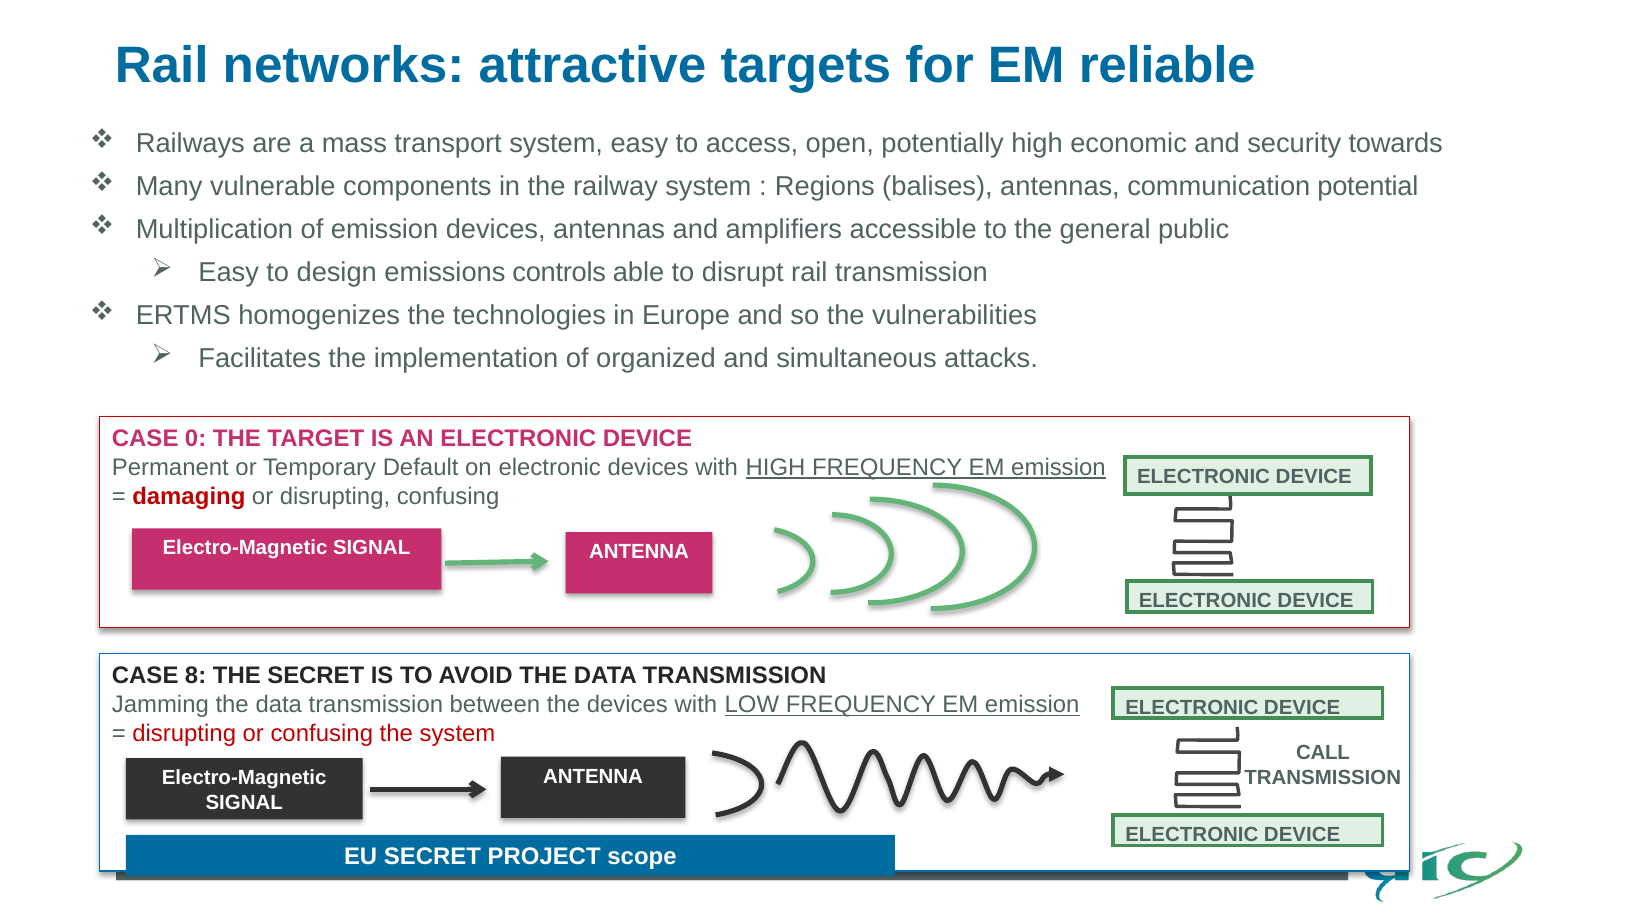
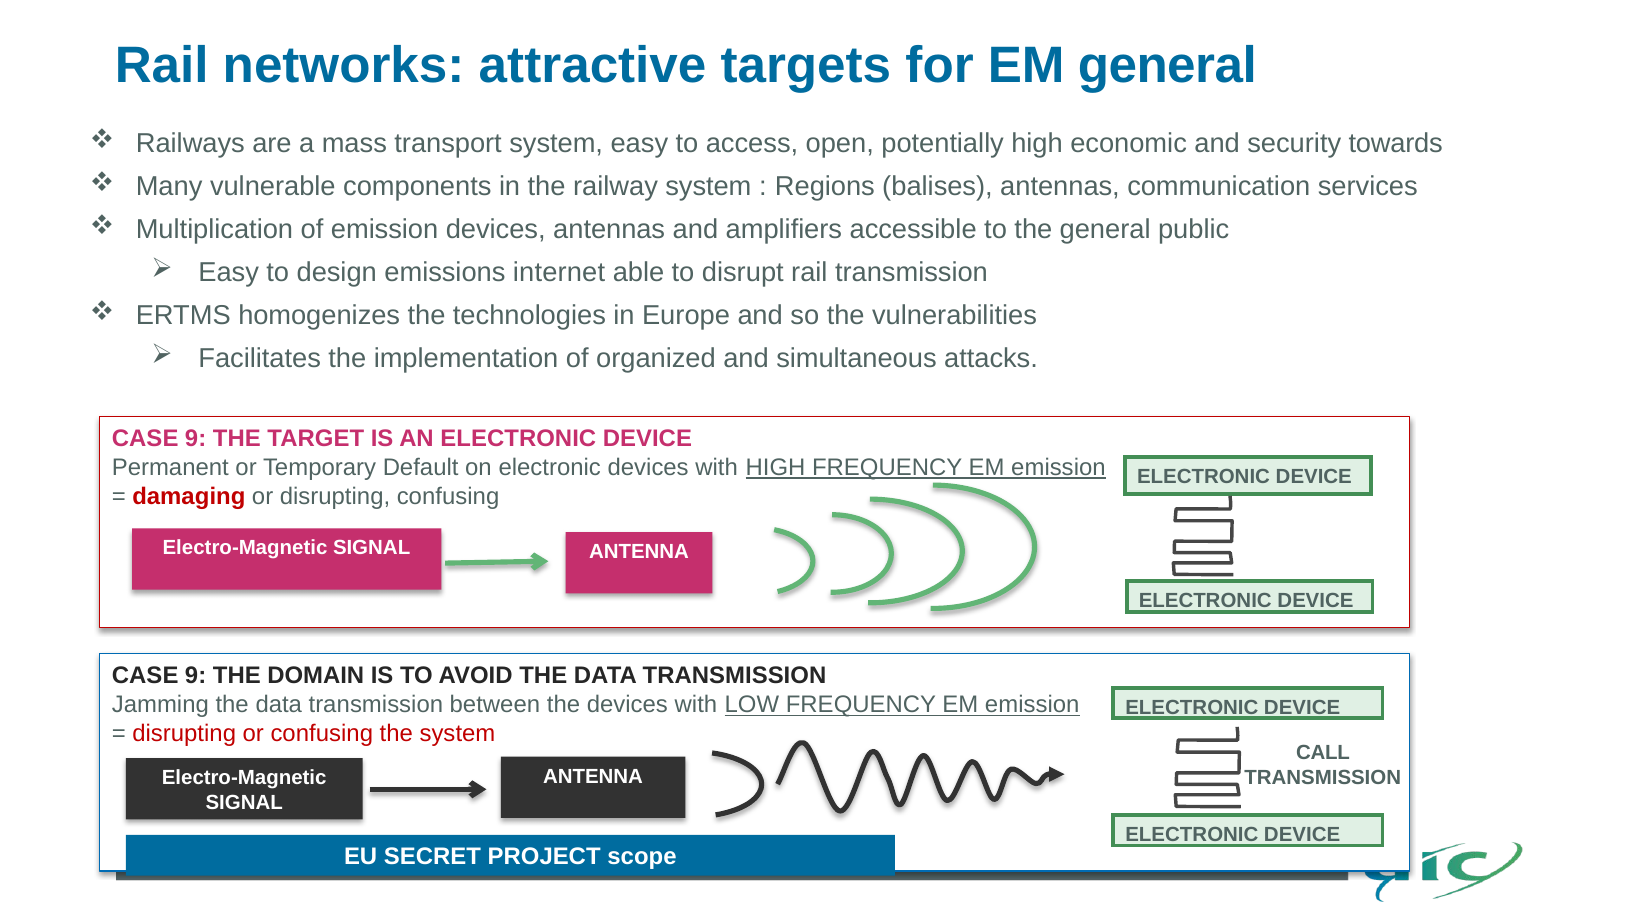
EM reliable: reliable -> general
potential: potential -> services
controls: controls -> internet
0 at (196, 439): 0 -> 9
8 at (196, 676): 8 -> 9
THE SECRET: SECRET -> DOMAIN
